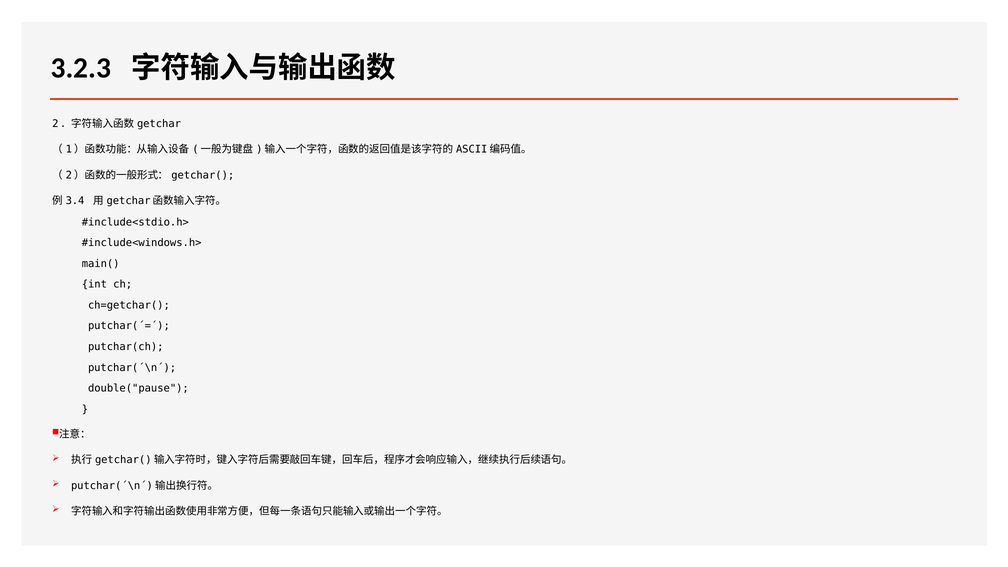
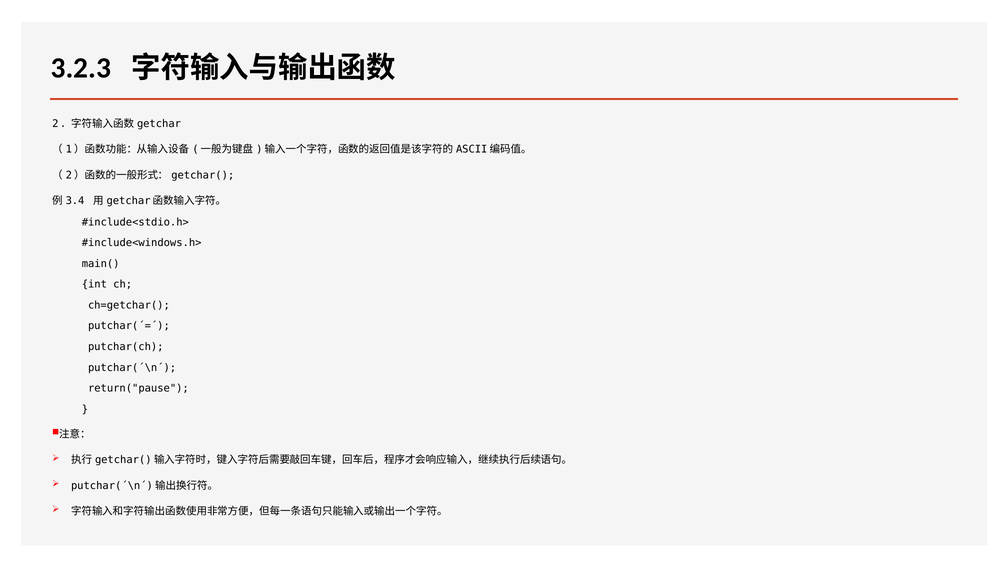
double("pause: double("pause -> return("pause
